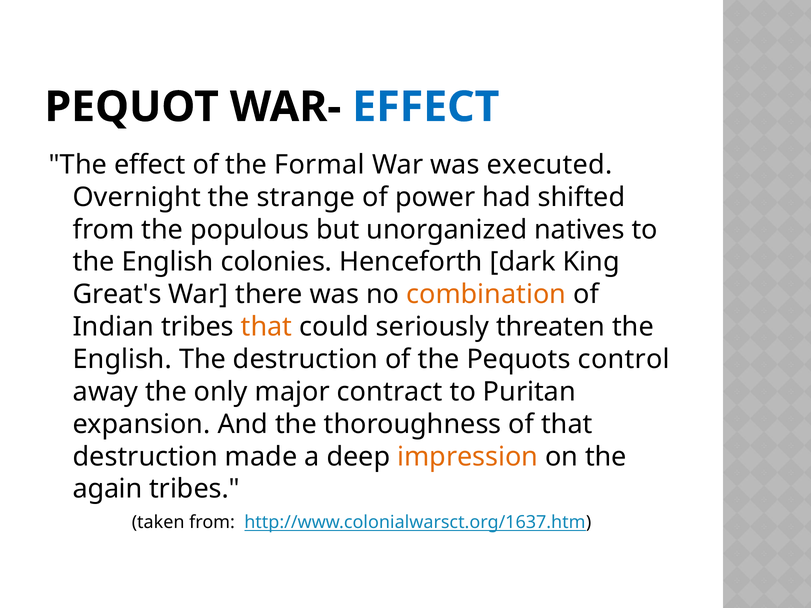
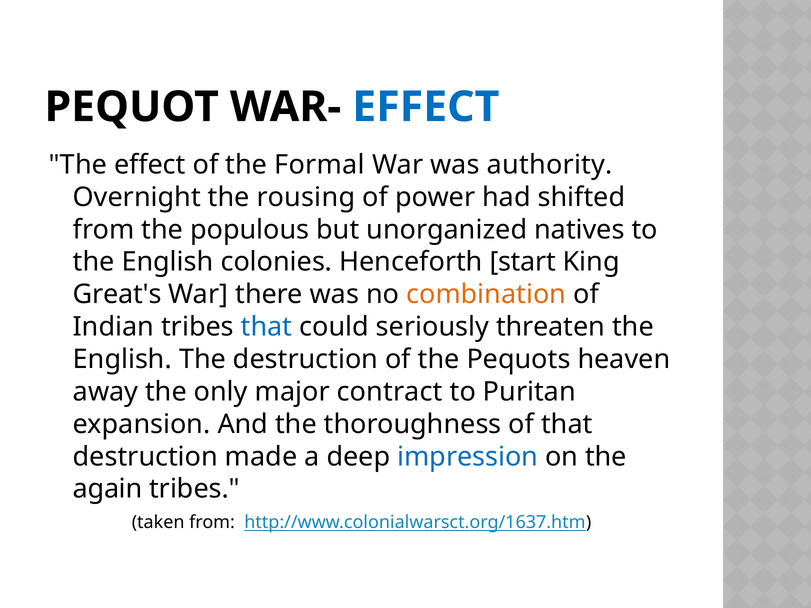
executed: executed -> authority
strange: strange -> rousing
dark: dark -> start
that at (266, 327) colour: orange -> blue
control: control -> heaven
impression colour: orange -> blue
